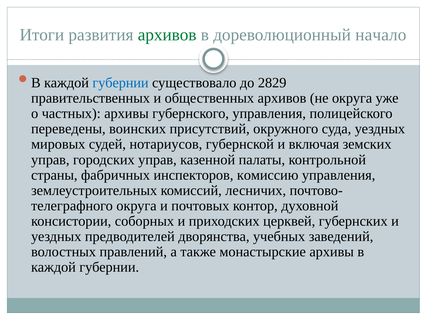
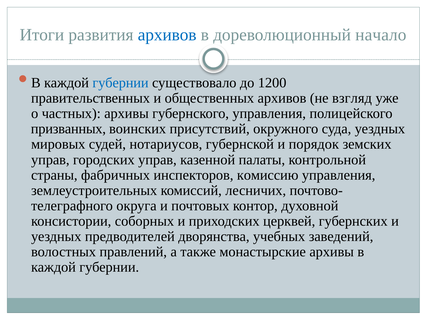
архивов at (167, 35) colour: green -> blue
2829: 2829 -> 1200
не округа: округа -> взгляд
переведены: переведены -> призванных
включая: включая -> порядок
